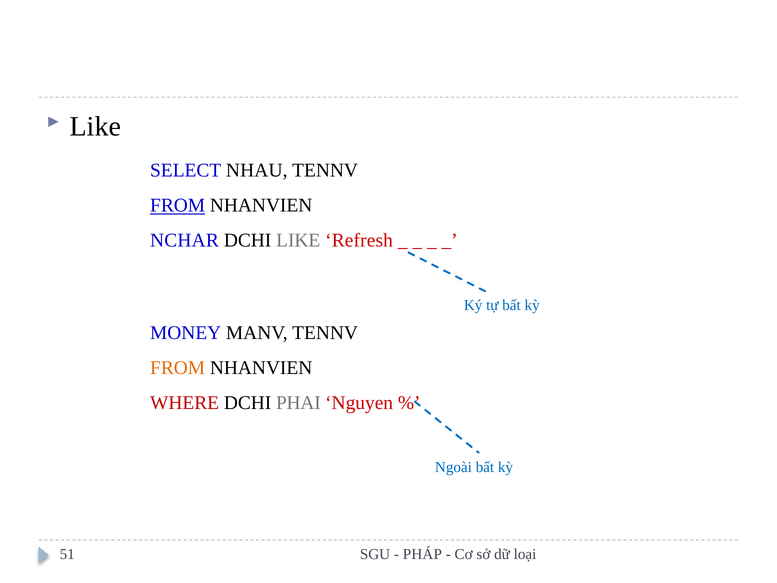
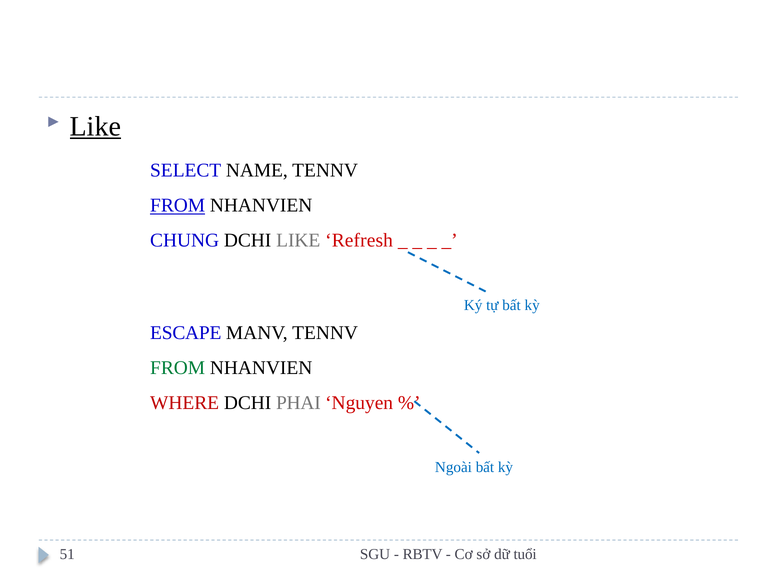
Like at (95, 126) underline: none -> present
NHAU: NHAU -> NAME
NCHAR: NCHAR -> CHUNG
MONEY: MONEY -> ESCAPE
FROM at (178, 368) colour: orange -> green
PHÁP: PHÁP -> RBTV
loại: loại -> tuổi
